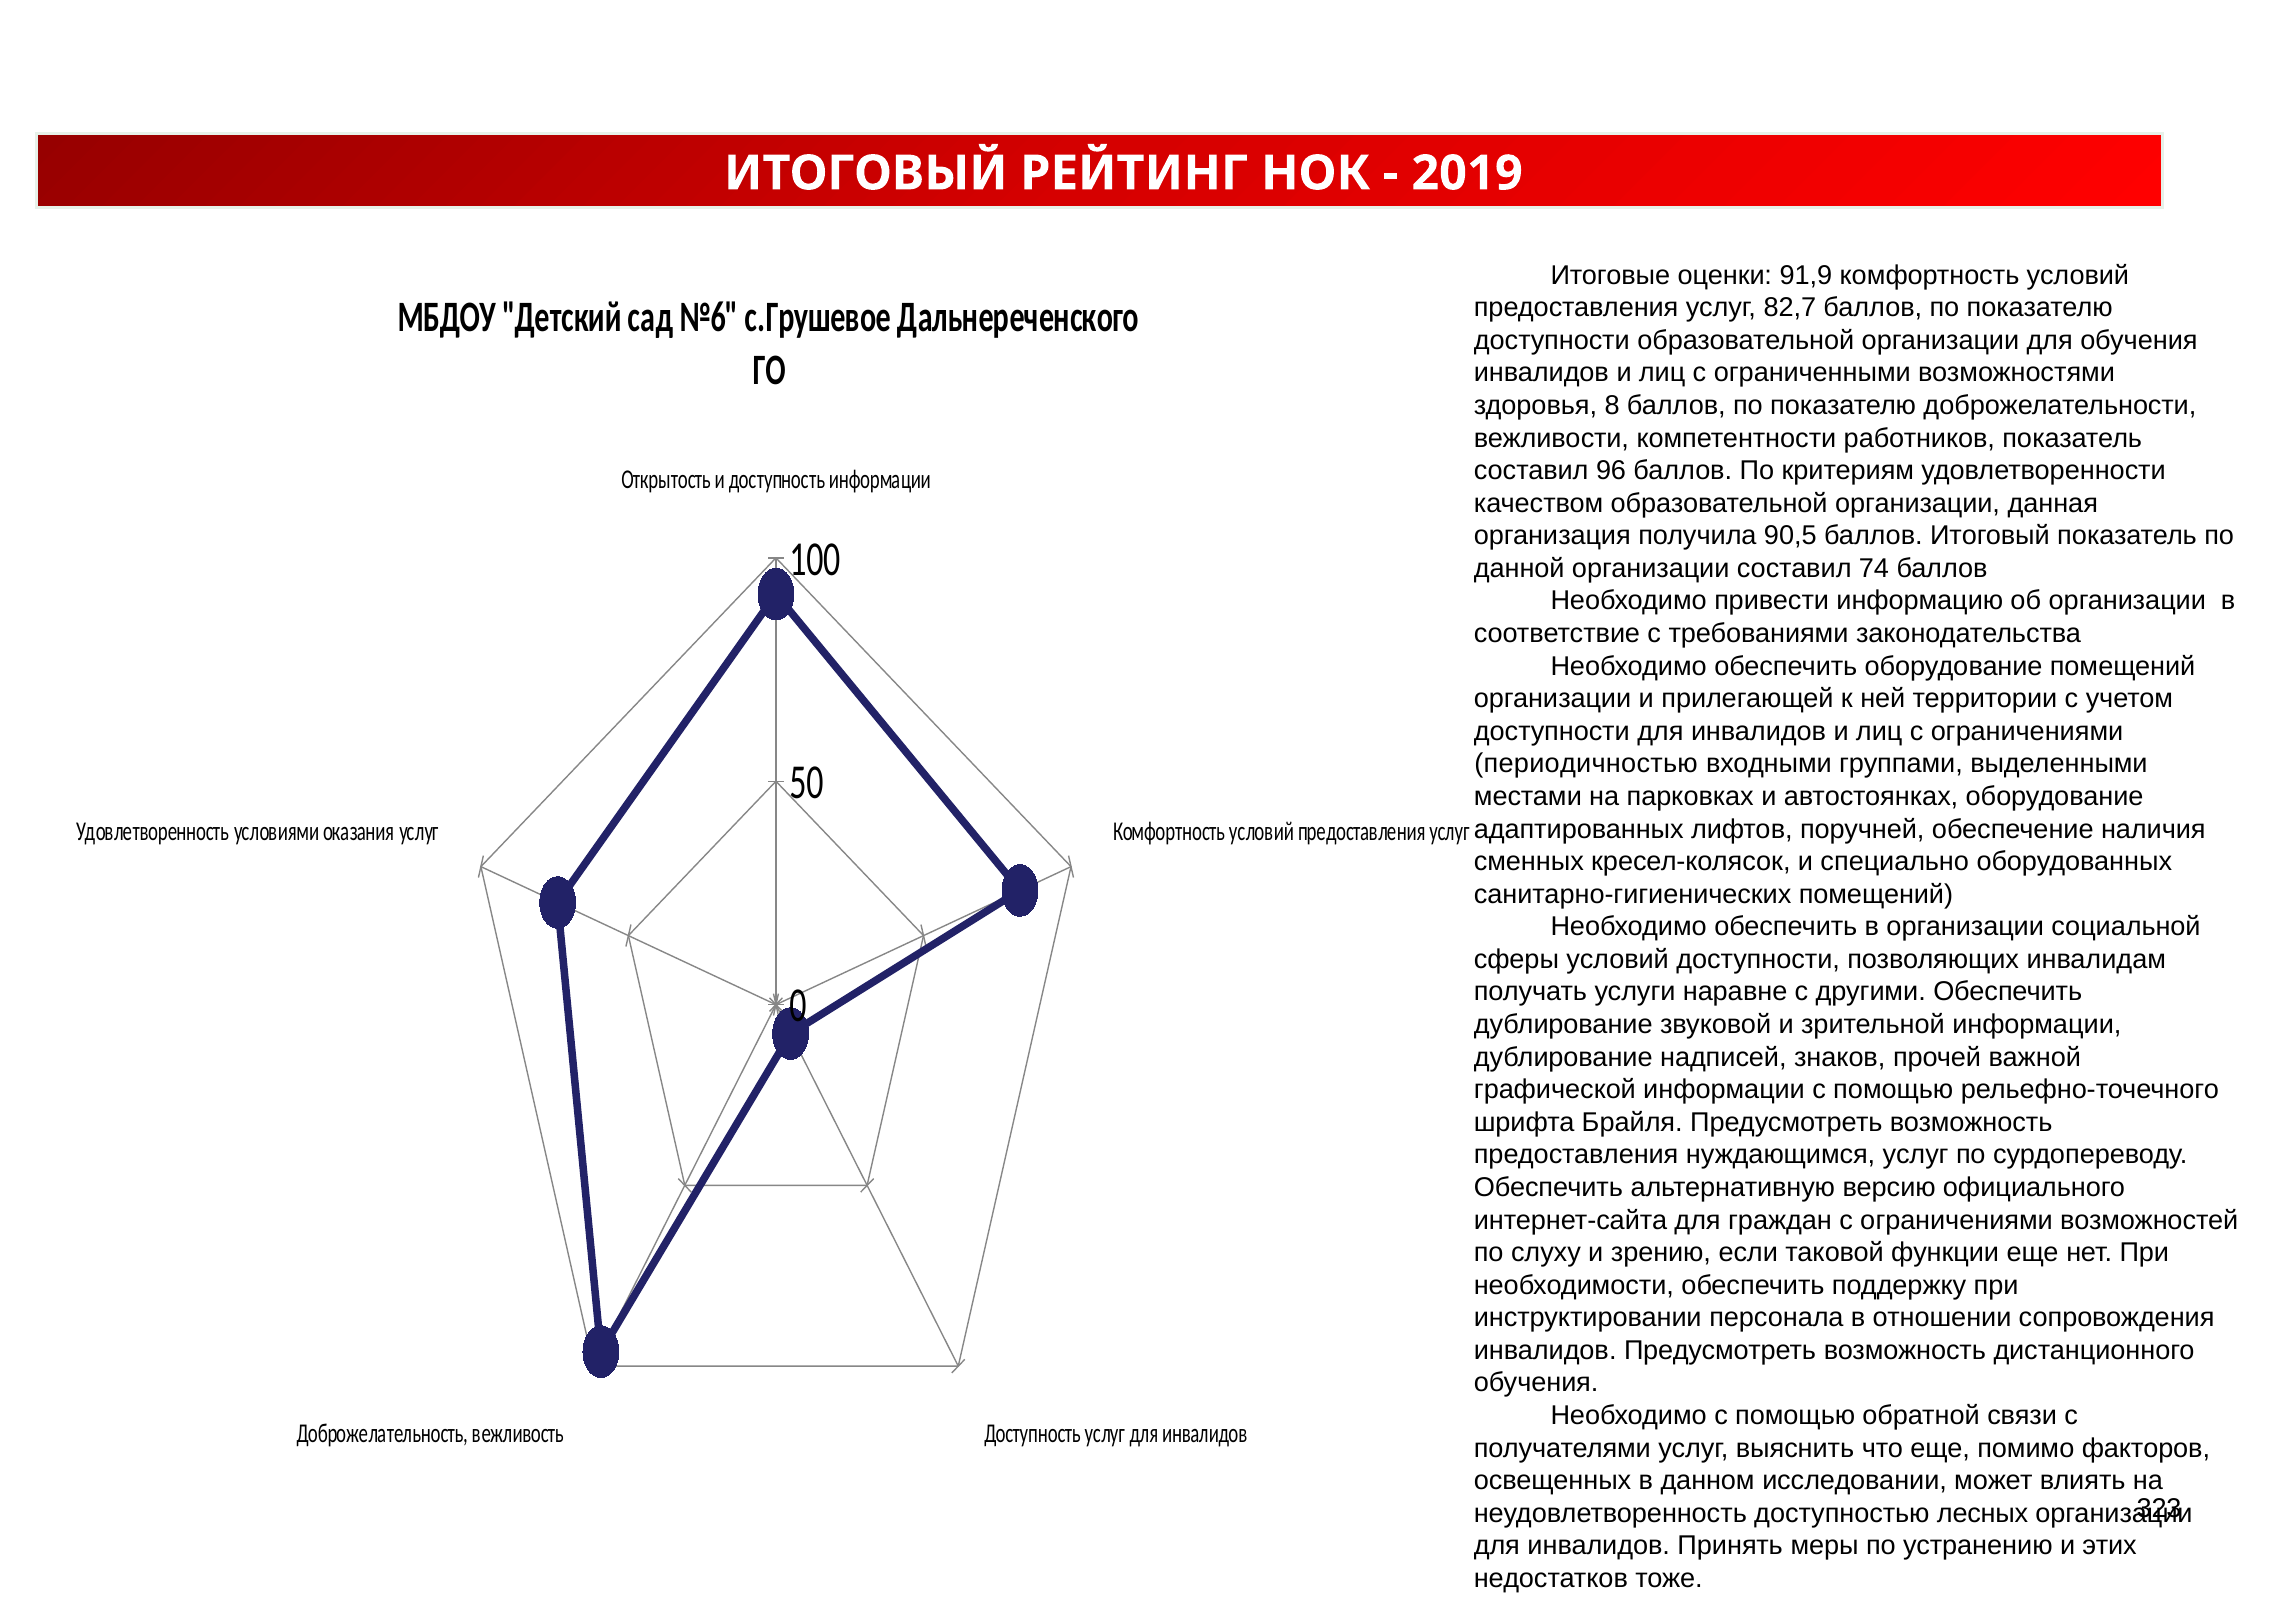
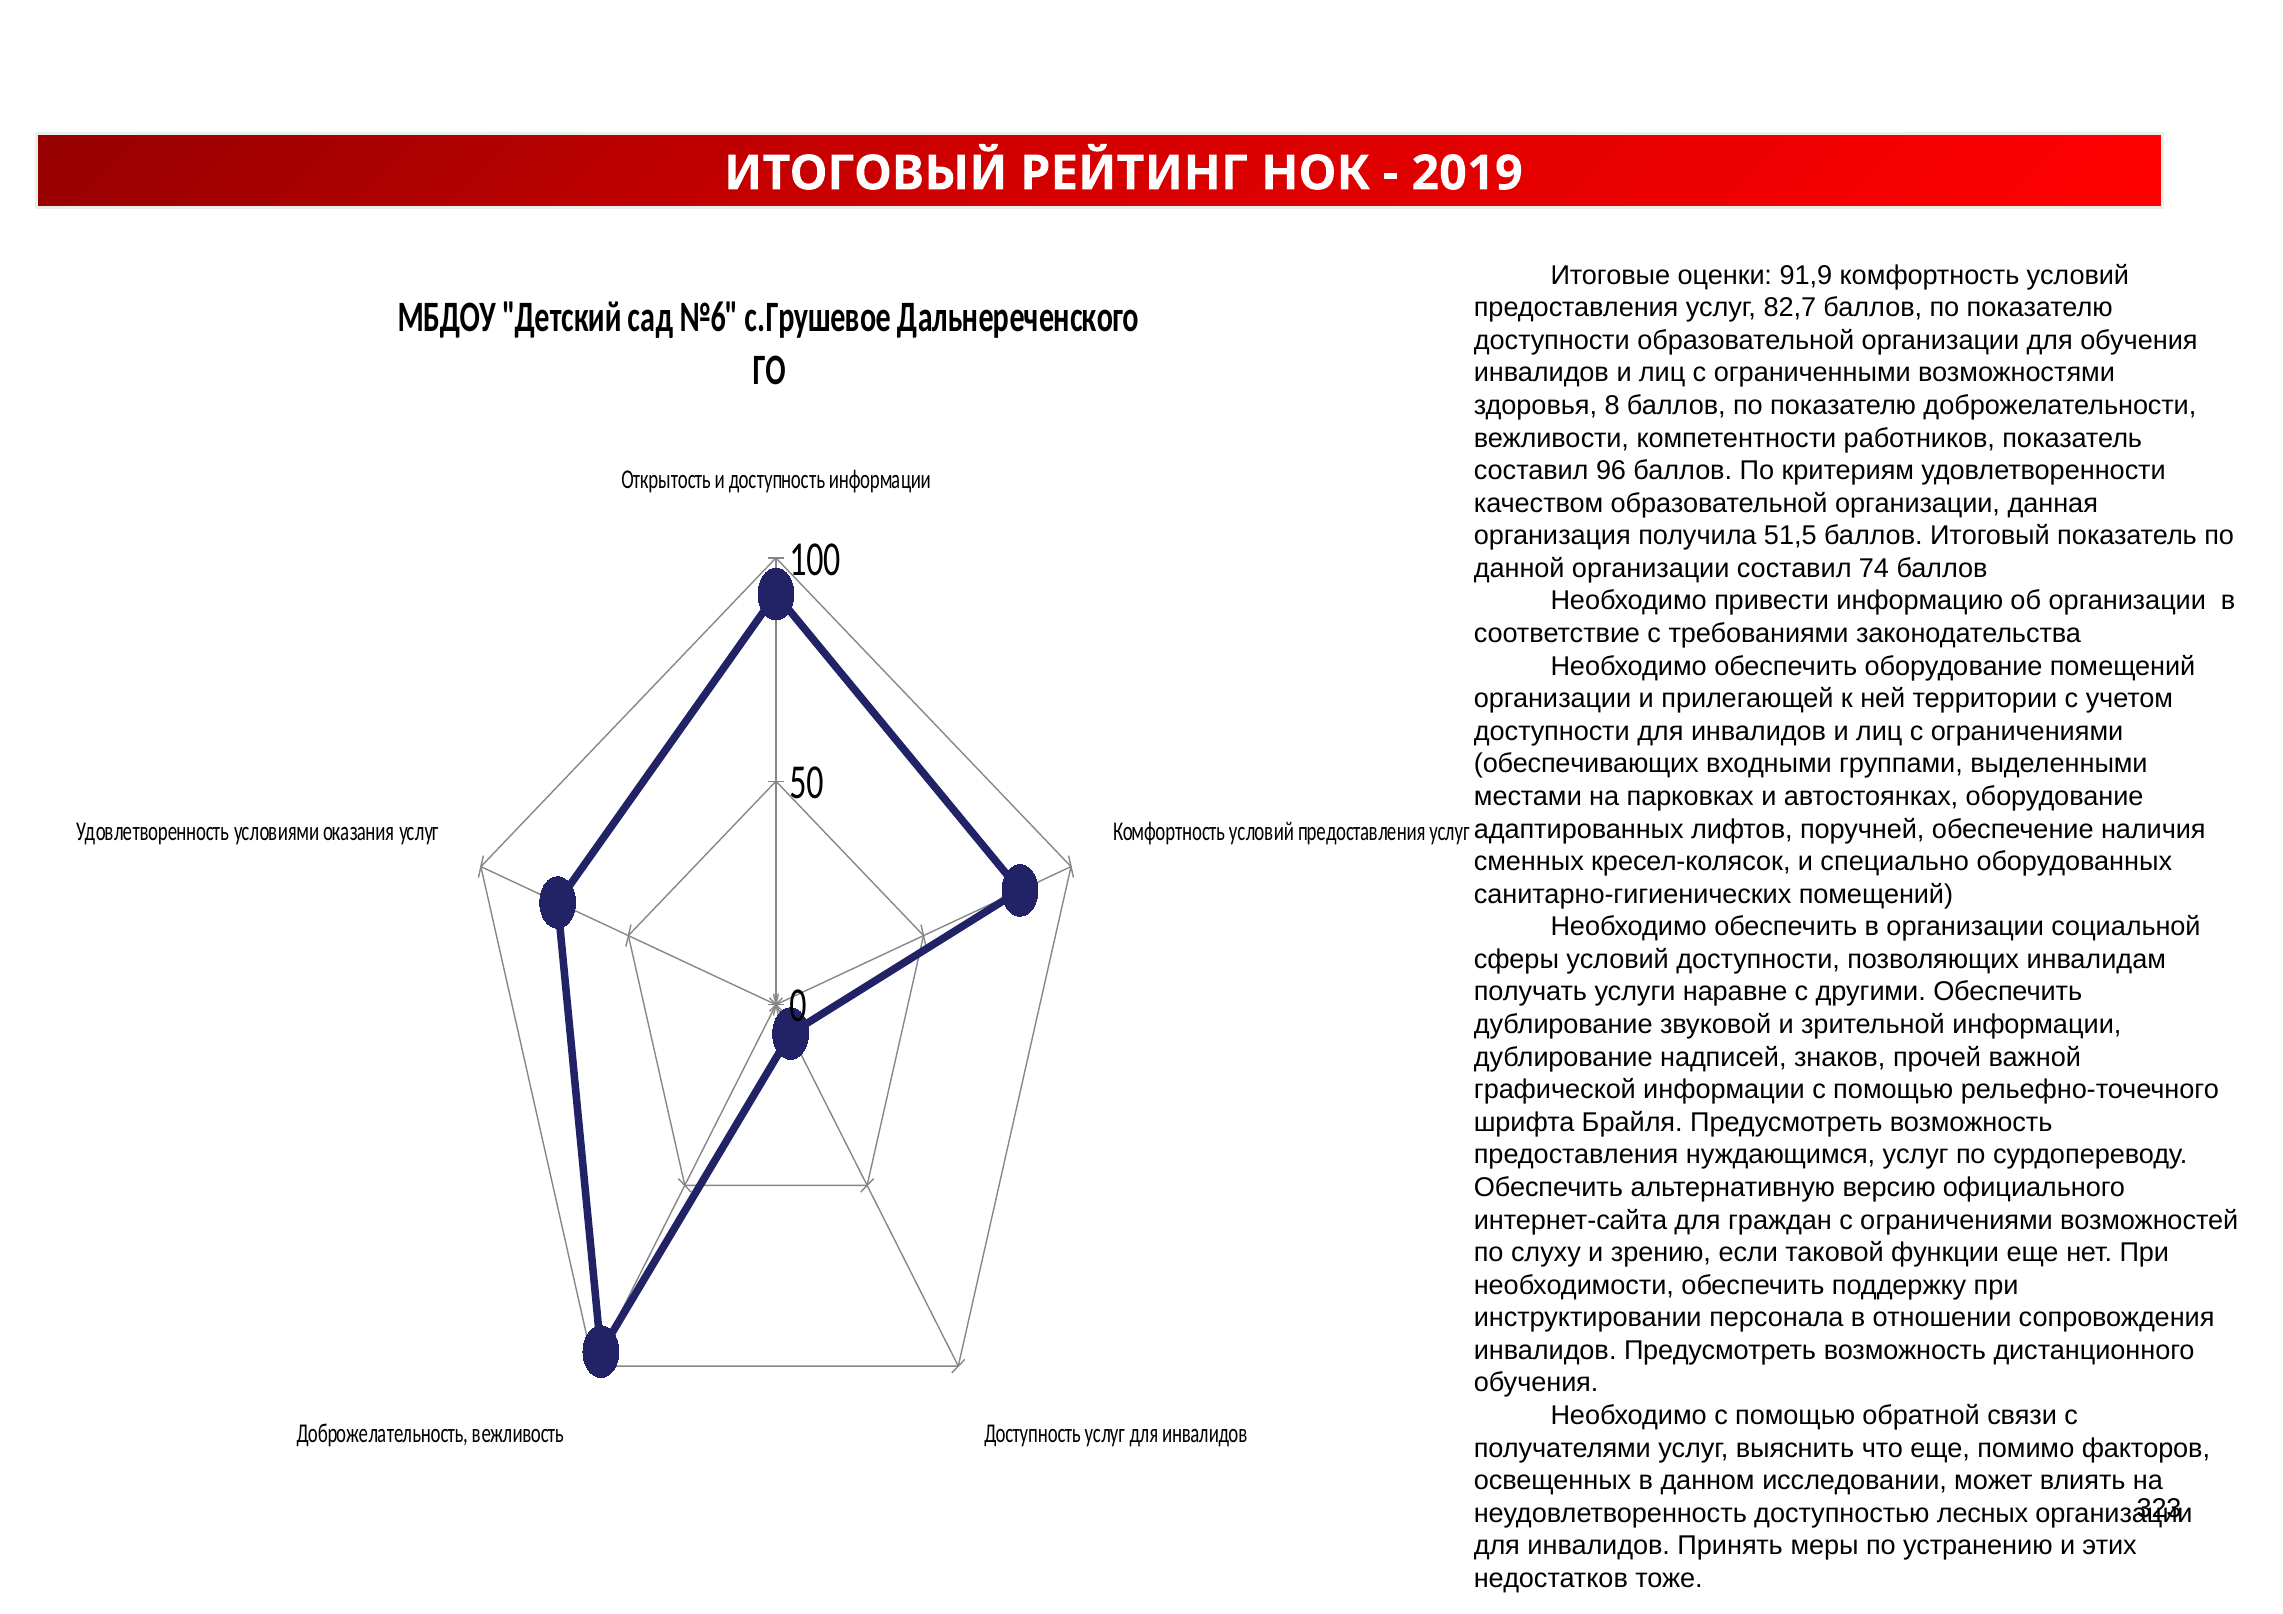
90,5: 90,5 -> 51,5
периодичностью: периодичностью -> обеспечивающих
